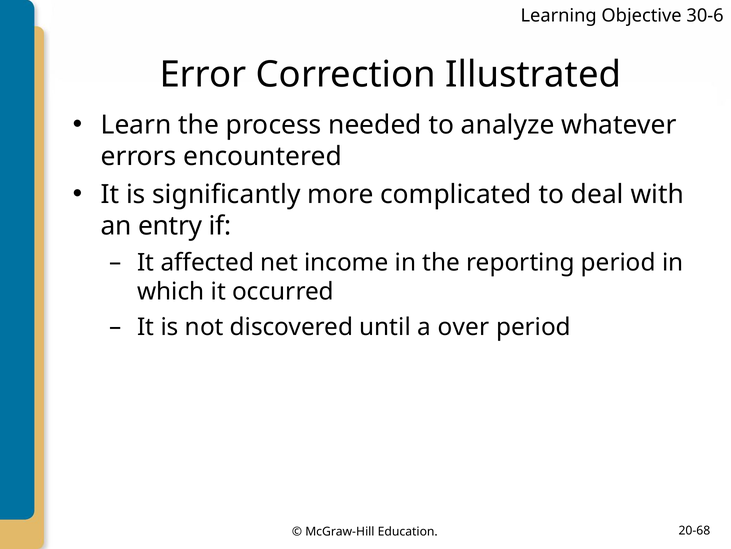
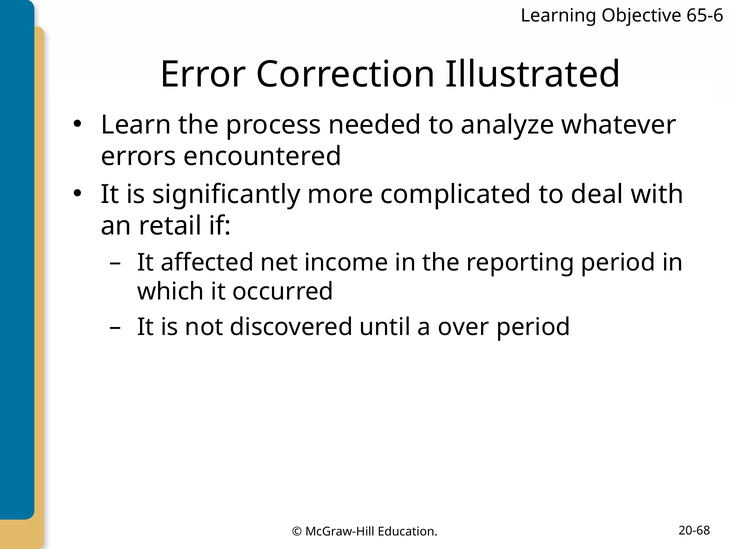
30-6: 30-6 -> 65-6
entry: entry -> retail
